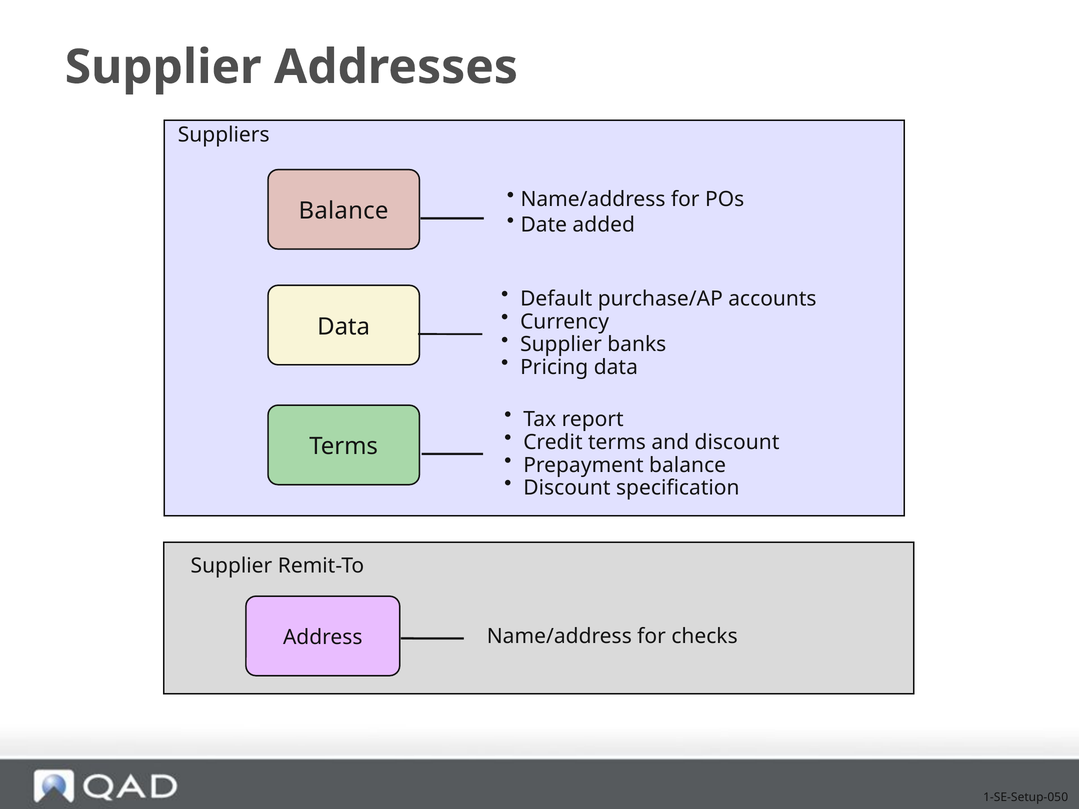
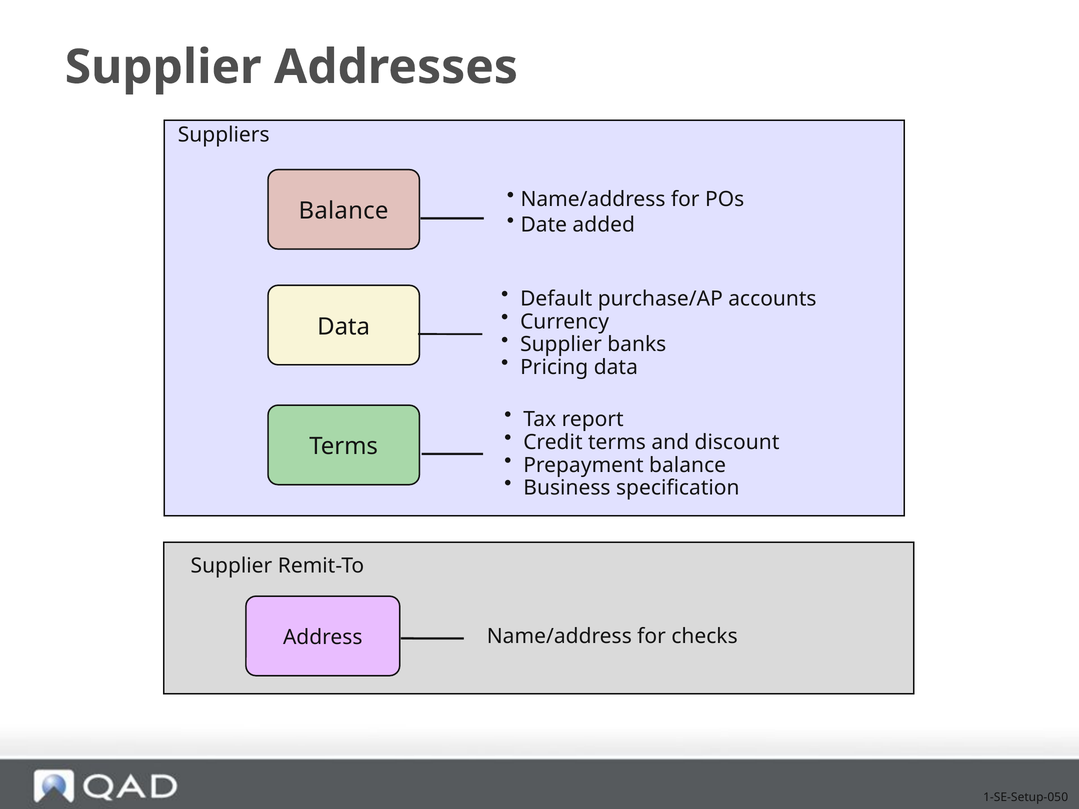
Discount at (567, 488): Discount -> Business
